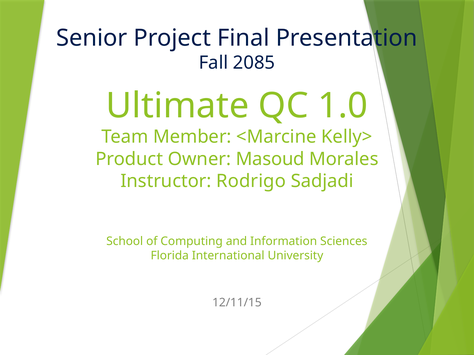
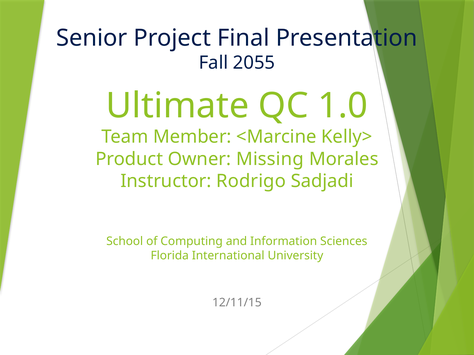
2085: 2085 -> 2055
Masoud: Masoud -> Missing
